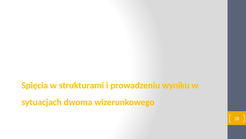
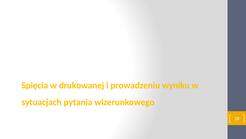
strukturami: strukturami -> drukowanej
dwoma: dwoma -> pytania
